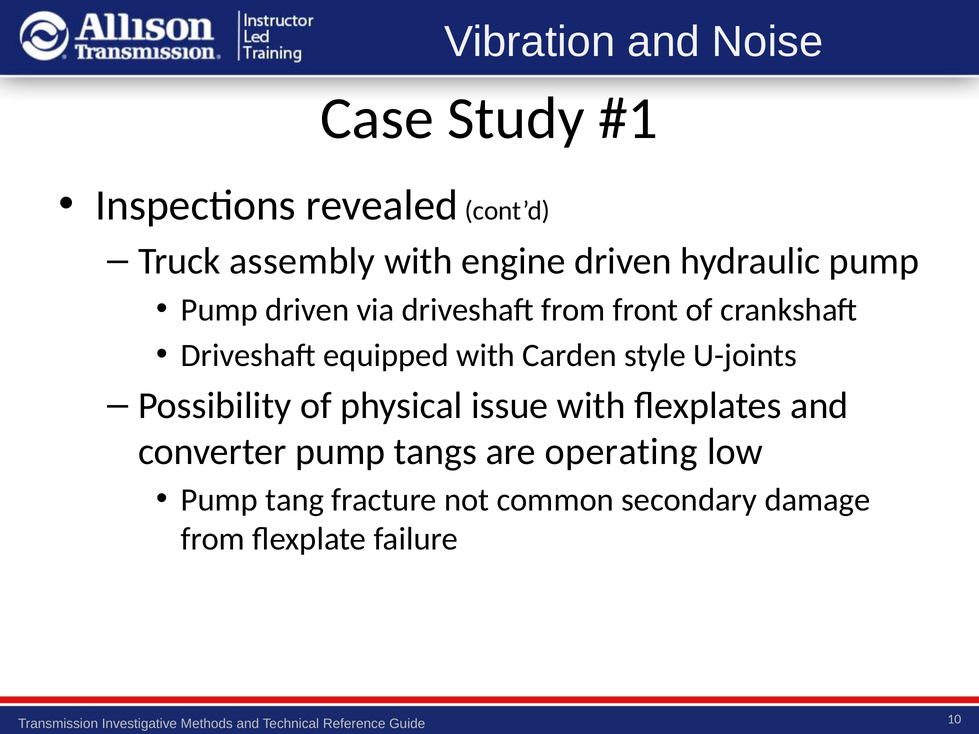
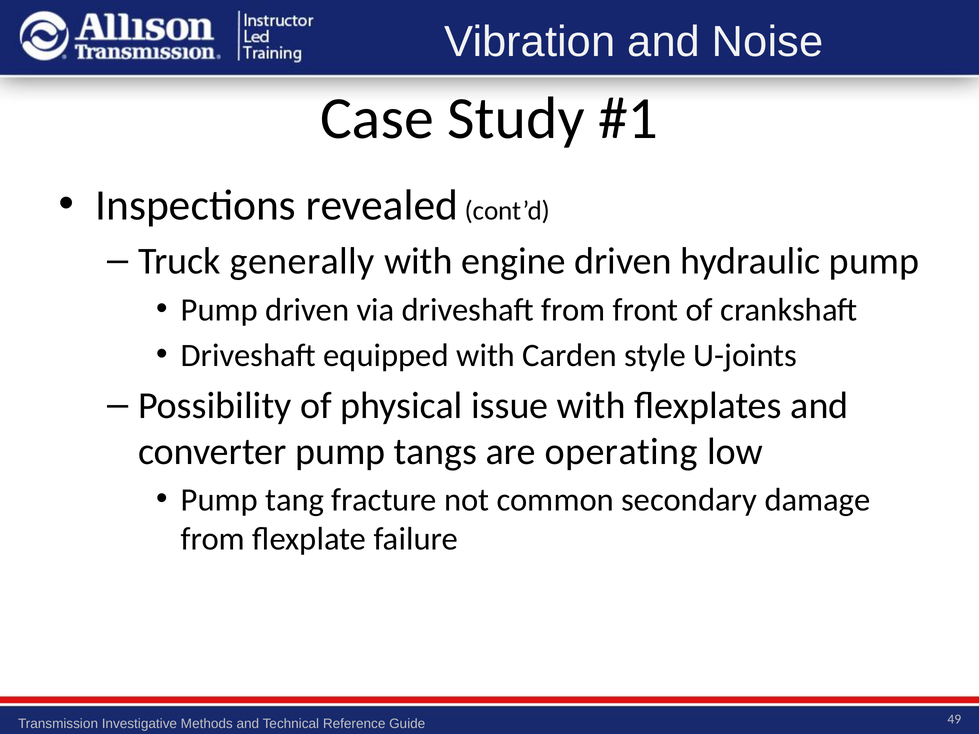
assembly: assembly -> generally
10: 10 -> 49
